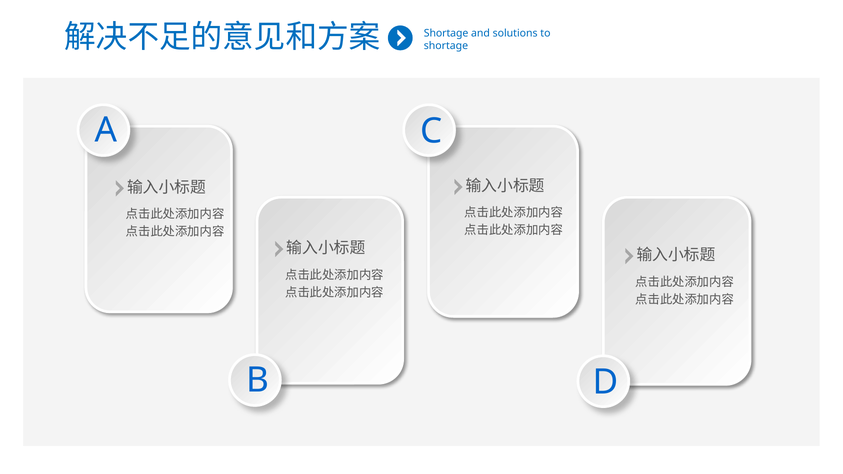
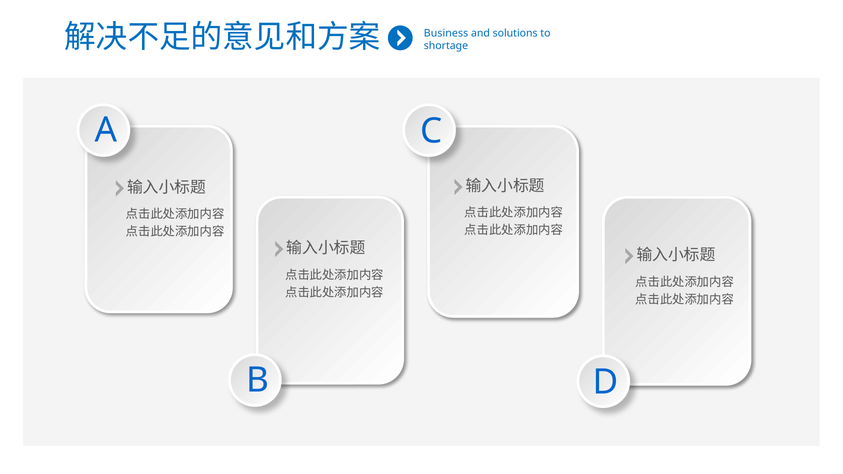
Shortage at (446, 33): Shortage -> Business
